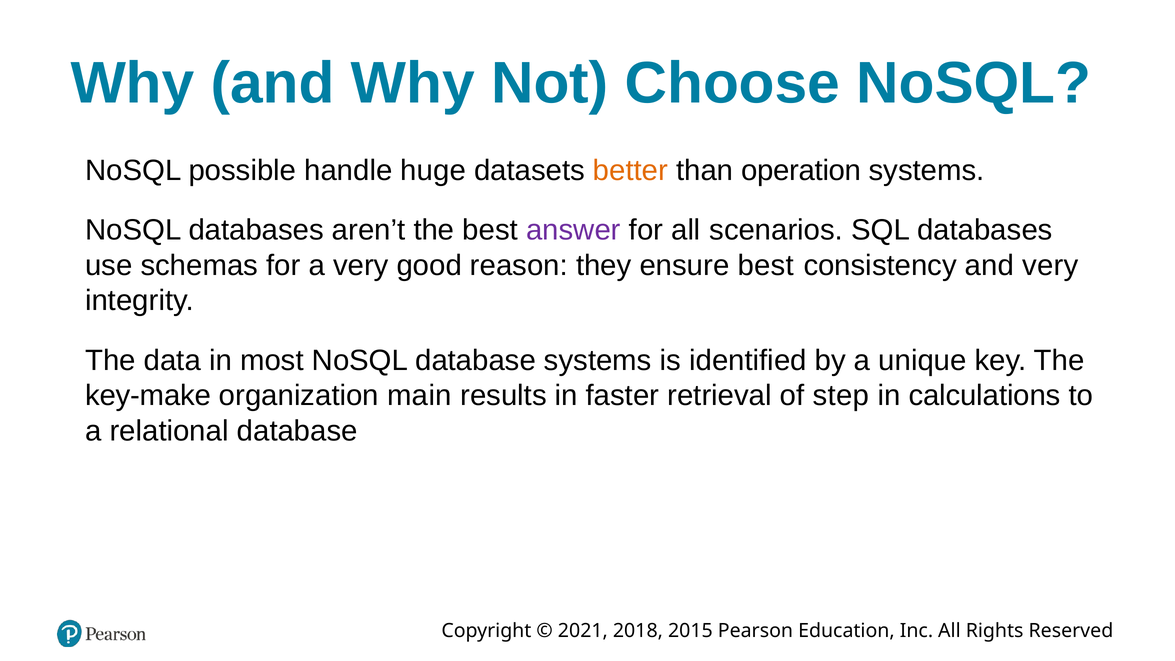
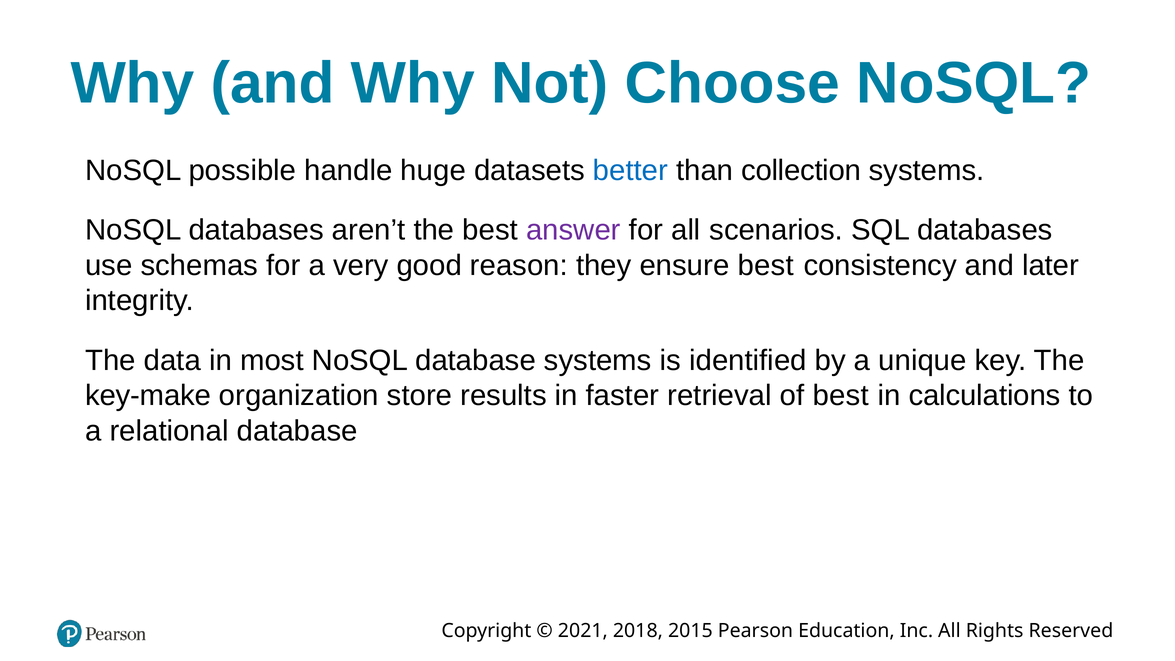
better colour: orange -> blue
operation: operation -> collection
and very: very -> later
main: main -> store
of step: step -> best
